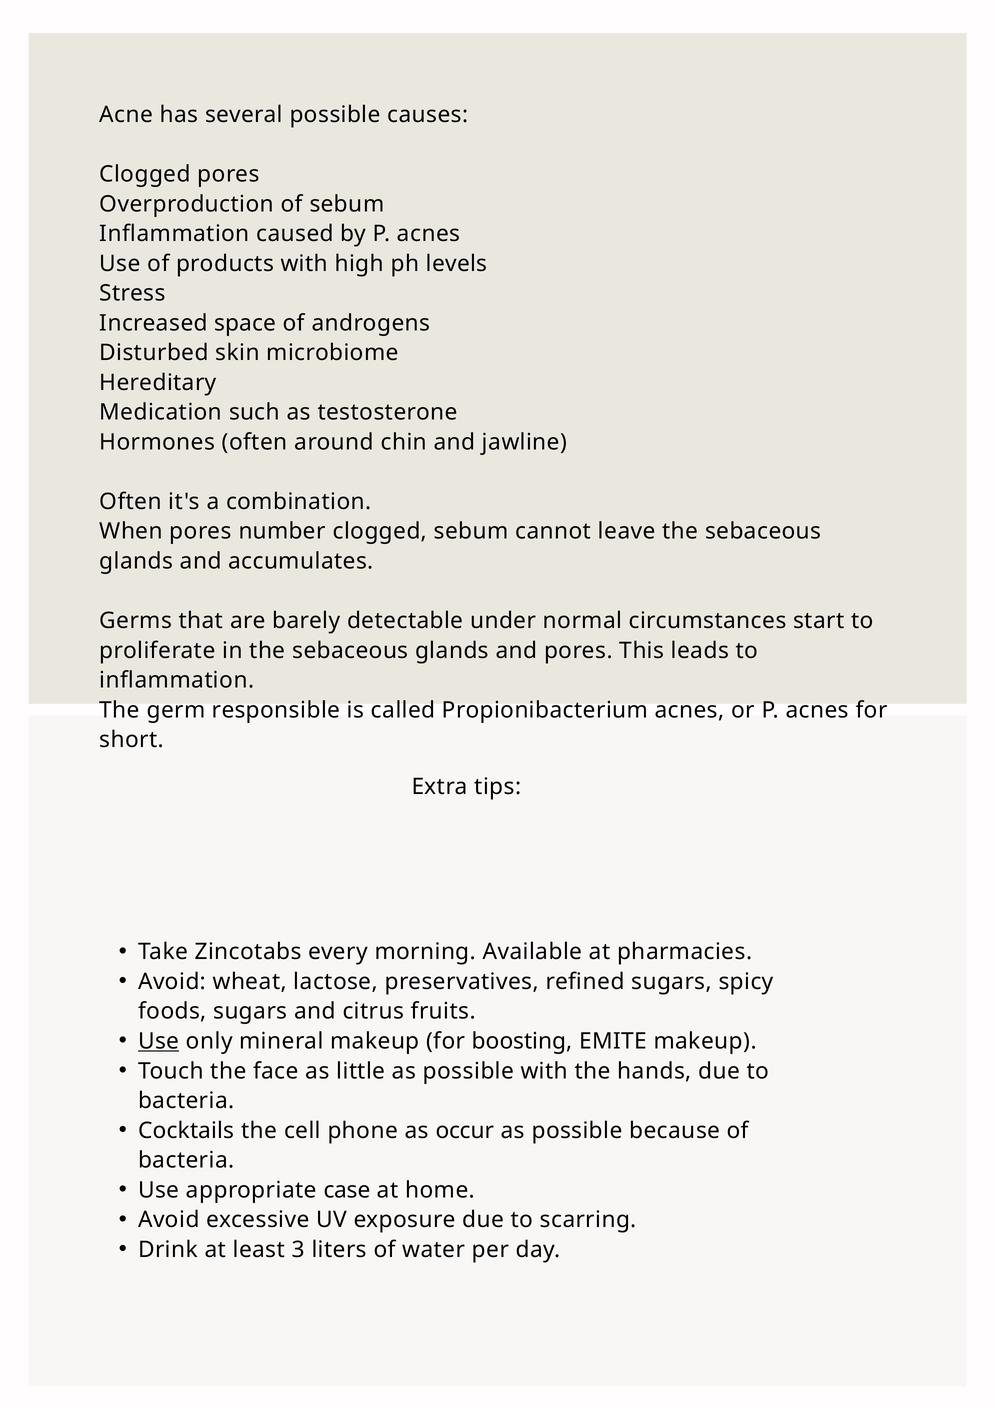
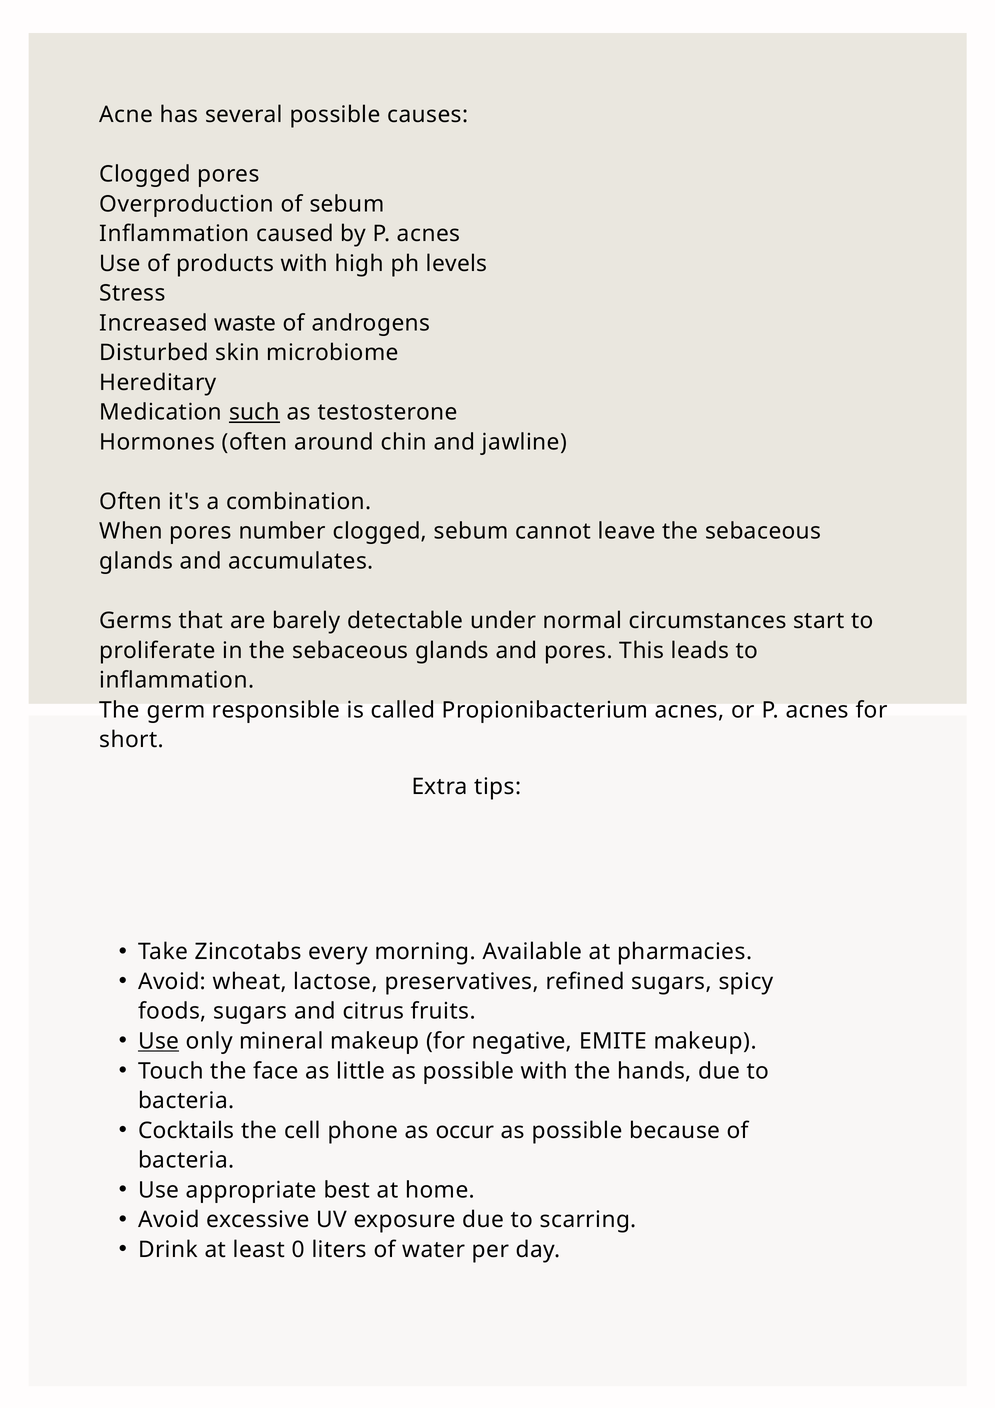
space: space -> waste
such underline: none -> present
boosting: boosting -> negative
case: case -> best
3: 3 -> 0
